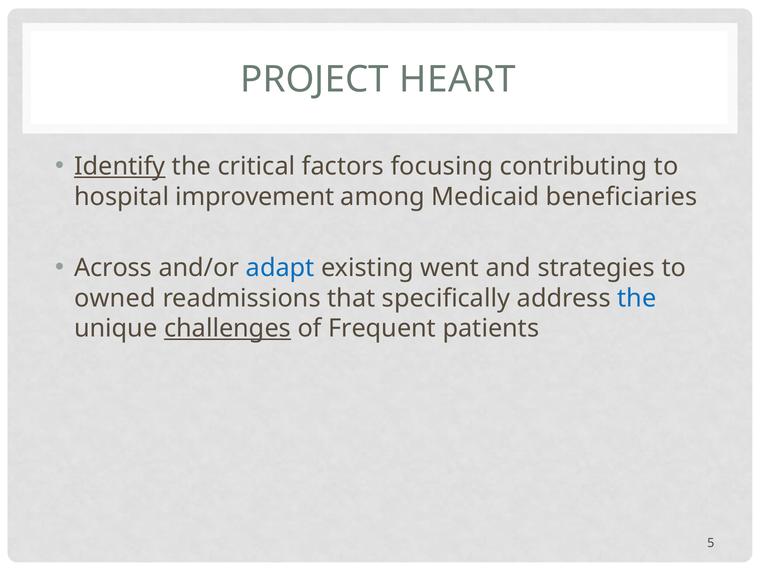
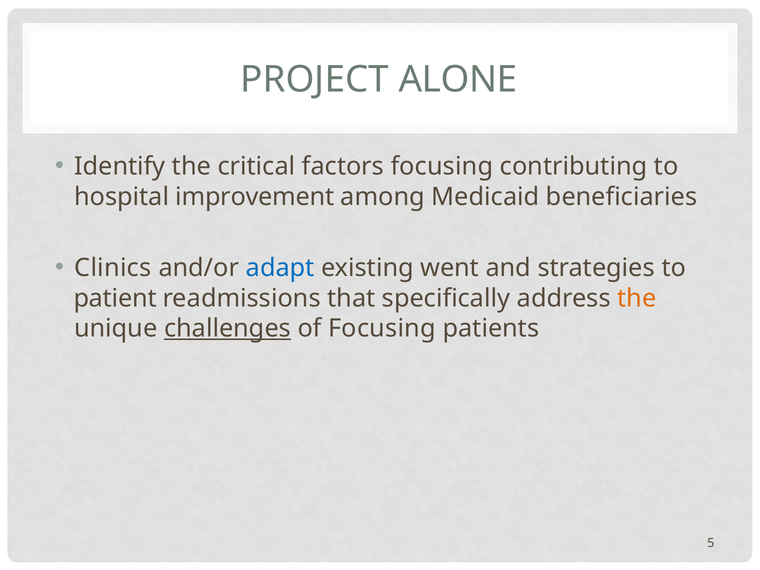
HEART: HEART -> ALONE
Identify underline: present -> none
Across: Across -> Clinics
owned: owned -> patient
the at (637, 298) colour: blue -> orange
of Frequent: Frequent -> Focusing
